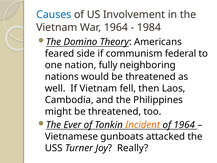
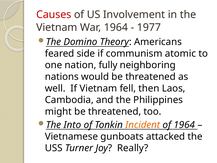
Causes colour: blue -> red
1984: 1984 -> 1977
federal: federal -> atomic
Ever: Ever -> Into
